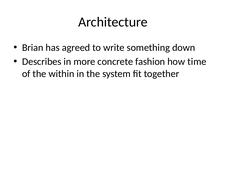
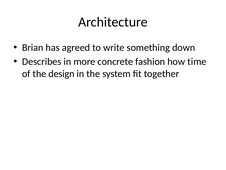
within: within -> design
